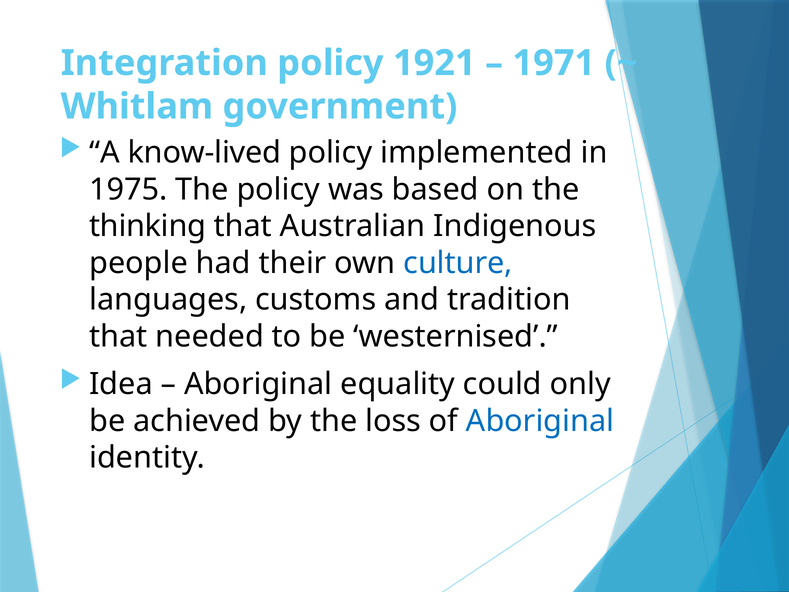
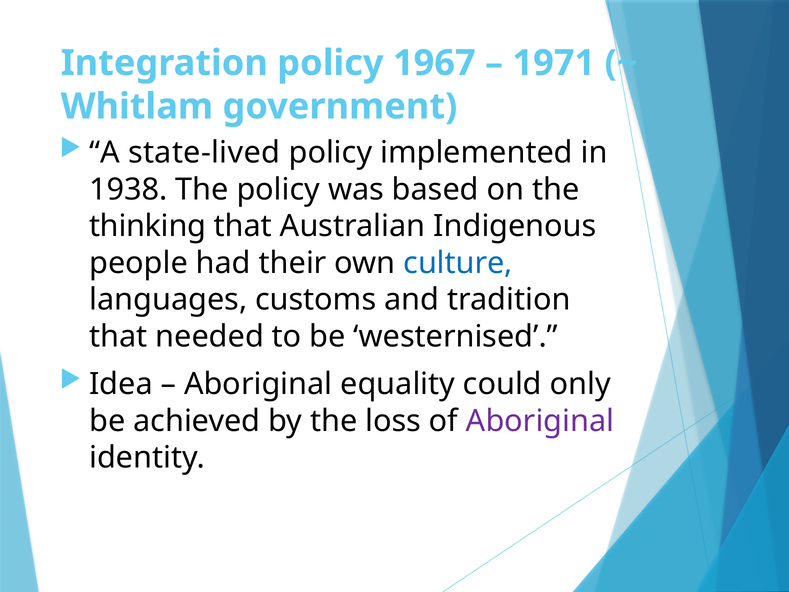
1921: 1921 -> 1967
know-lived: know-lived -> state-lived
1975: 1975 -> 1938
Aboriginal at (540, 421) colour: blue -> purple
